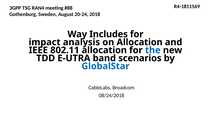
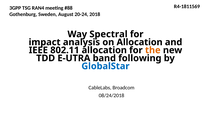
Includes: Includes -> Spectral
the colour: blue -> orange
scenarios: scenarios -> following
